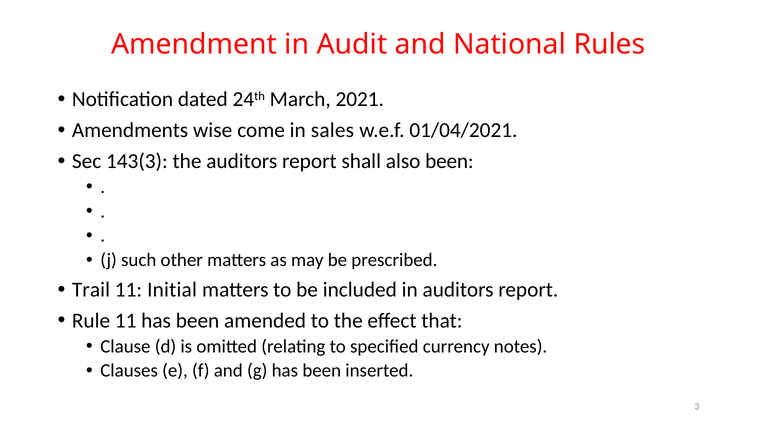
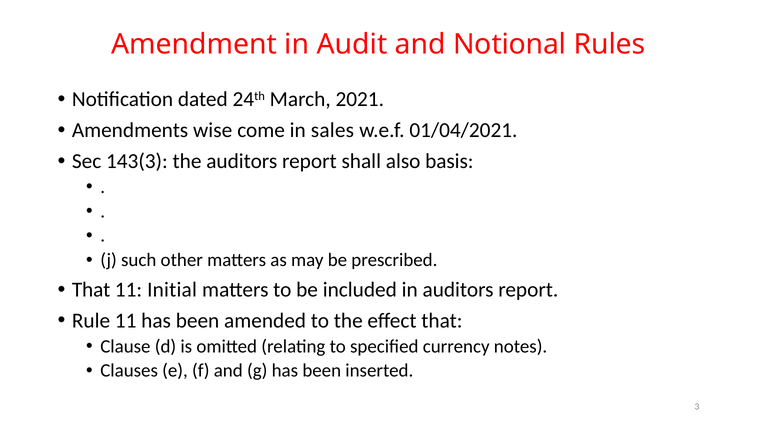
National: National -> Notional
also been: been -> basis
Trail at (91, 290): Trail -> That
